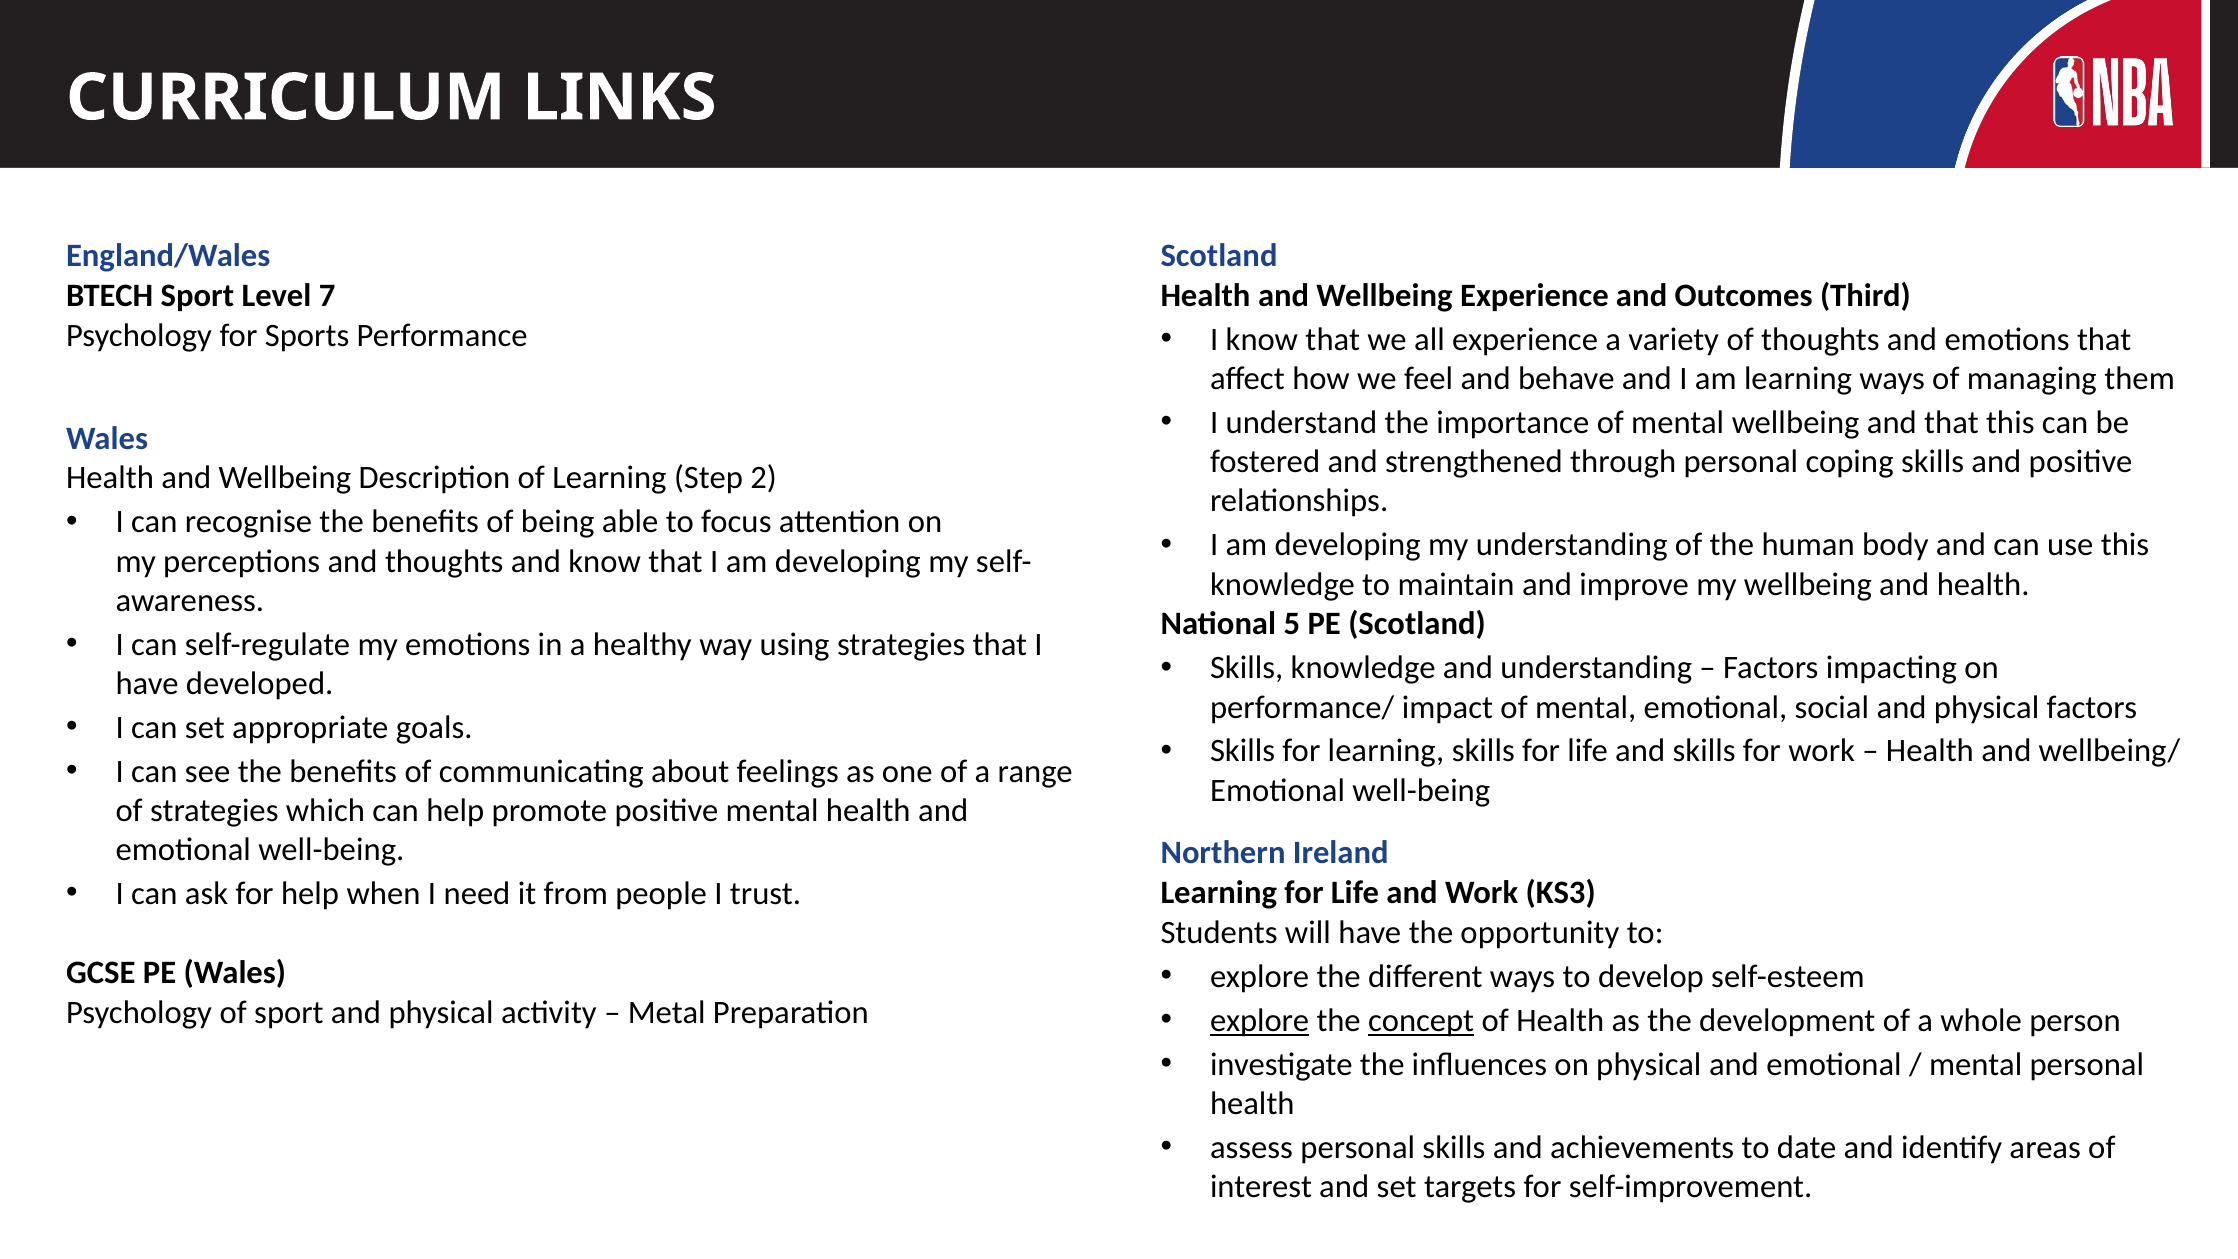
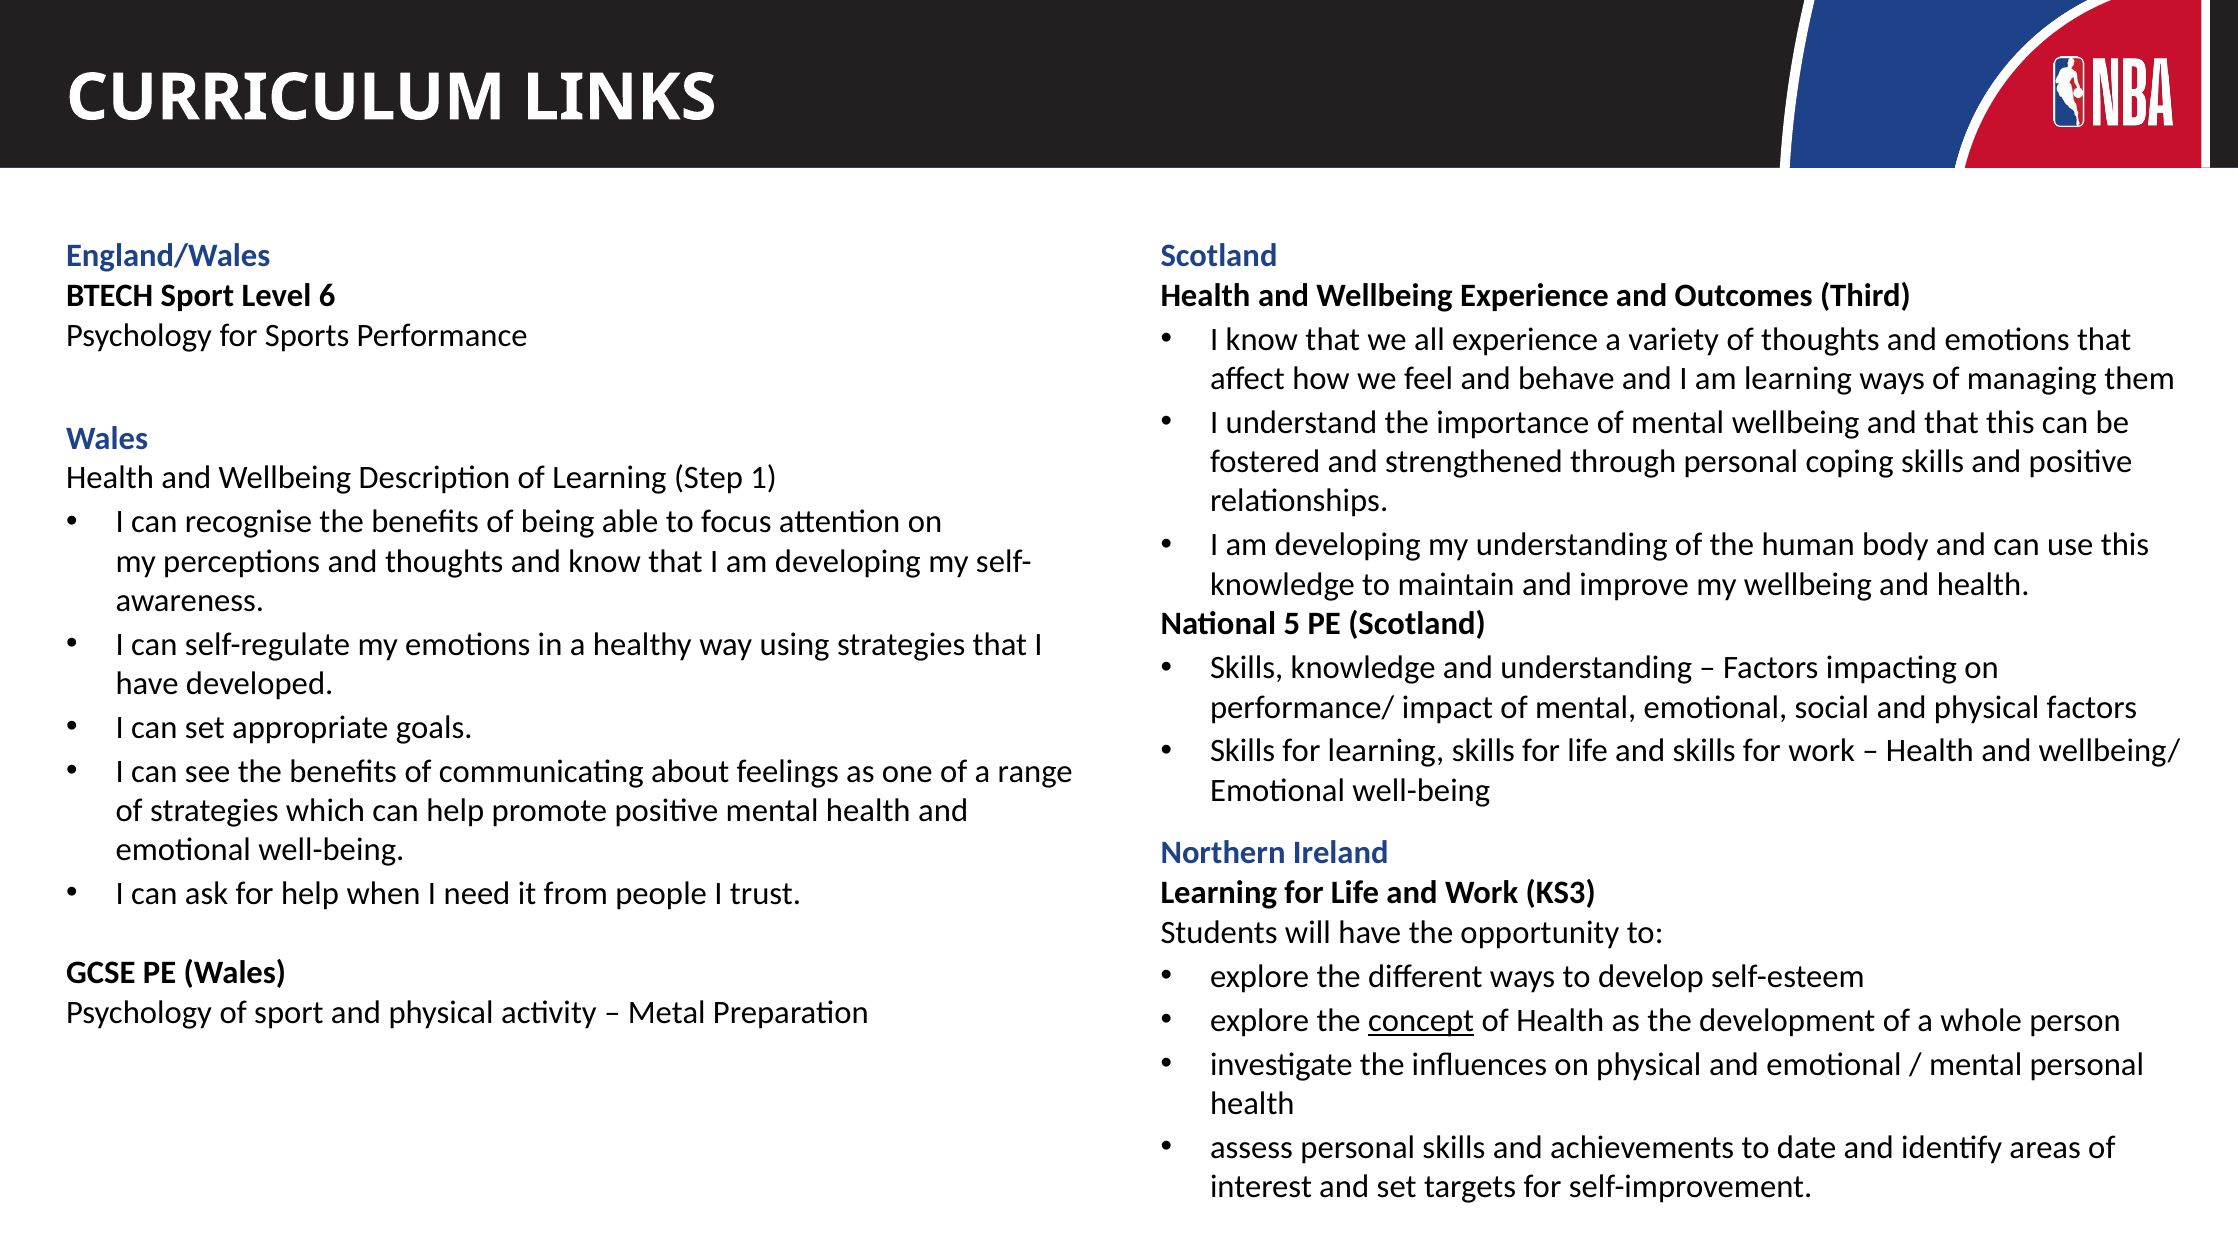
7: 7 -> 6
2: 2 -> 1
explore at (1260, 1021) underline: present -> none
